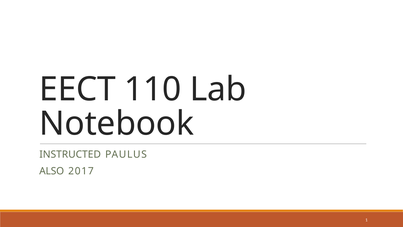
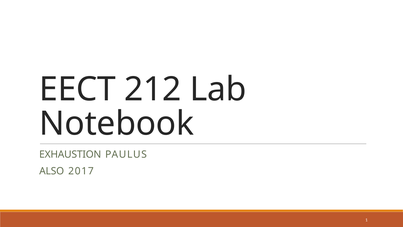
110: 110 -> 212
INSTRUCTED: INSTRUCTED -> EXHAUSTION
